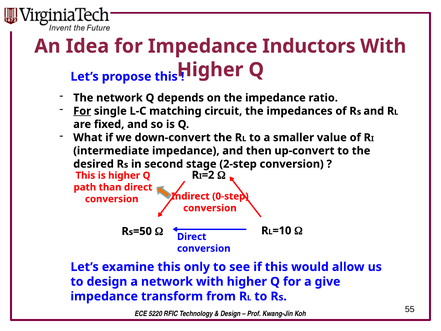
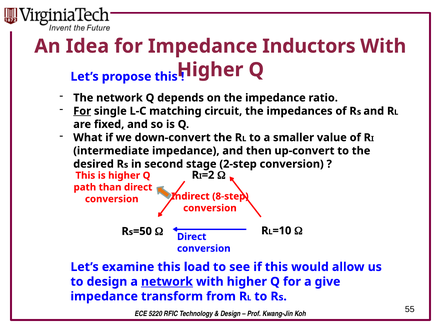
0-step: 0-step -> 8-step
only: only -> load
network at (167, 281) underline: none -> present
